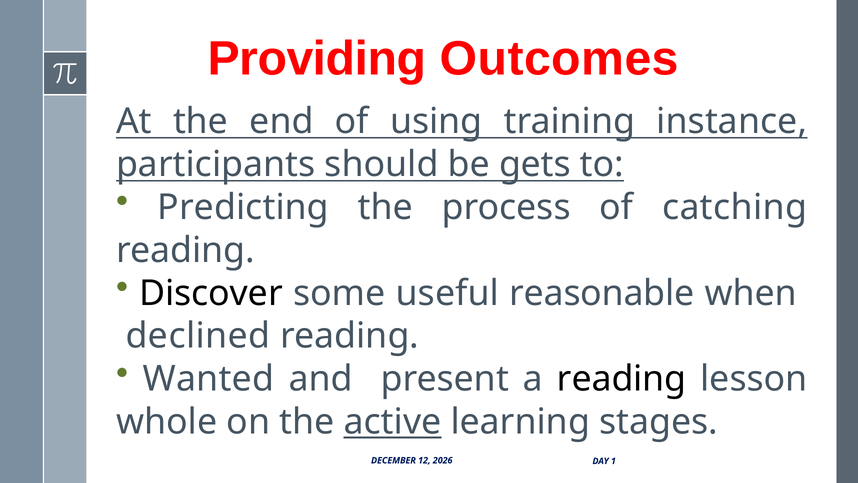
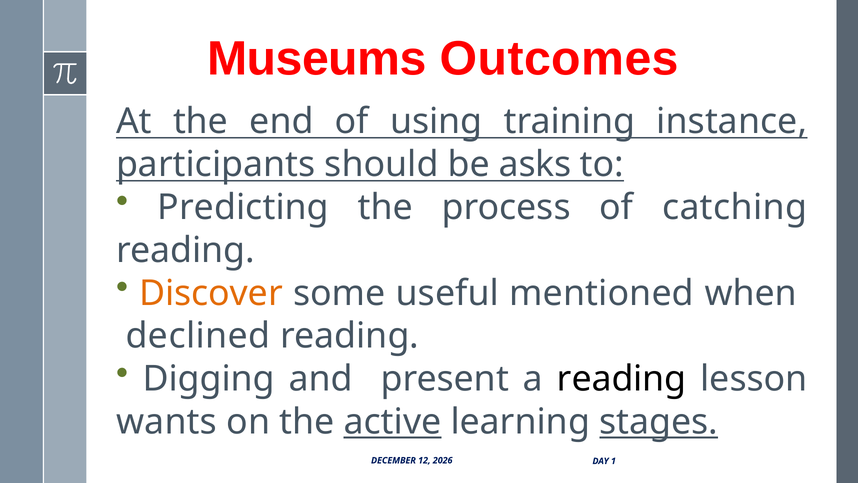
Providing: Providing -> Museums
gets: gets -> asks
Discover colour: black -> orange
reasonable: reasonable -> mentioned
Wanted: Wanted -> Digging
whole: whole -> wants
stages underline: none -> present
